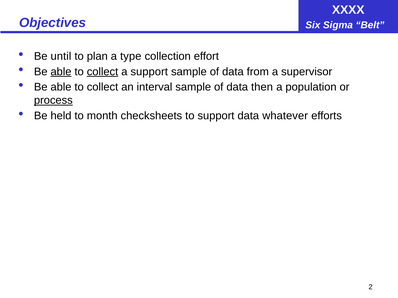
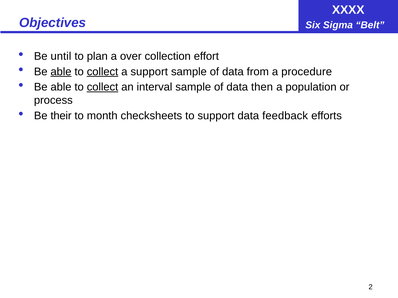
type: type -> over
supervisor: supervisor -> procedure
collect at (103, 87) underline: none -> present
process underline: present -> none
held: held -> their
whatever: whatever -> feedback
